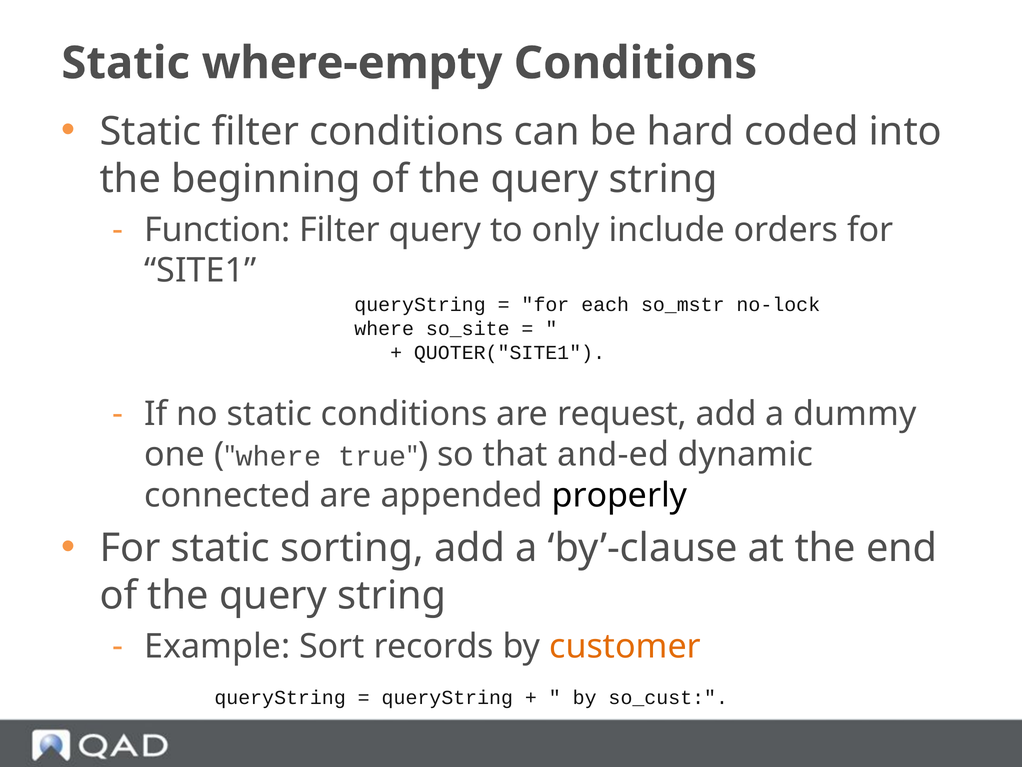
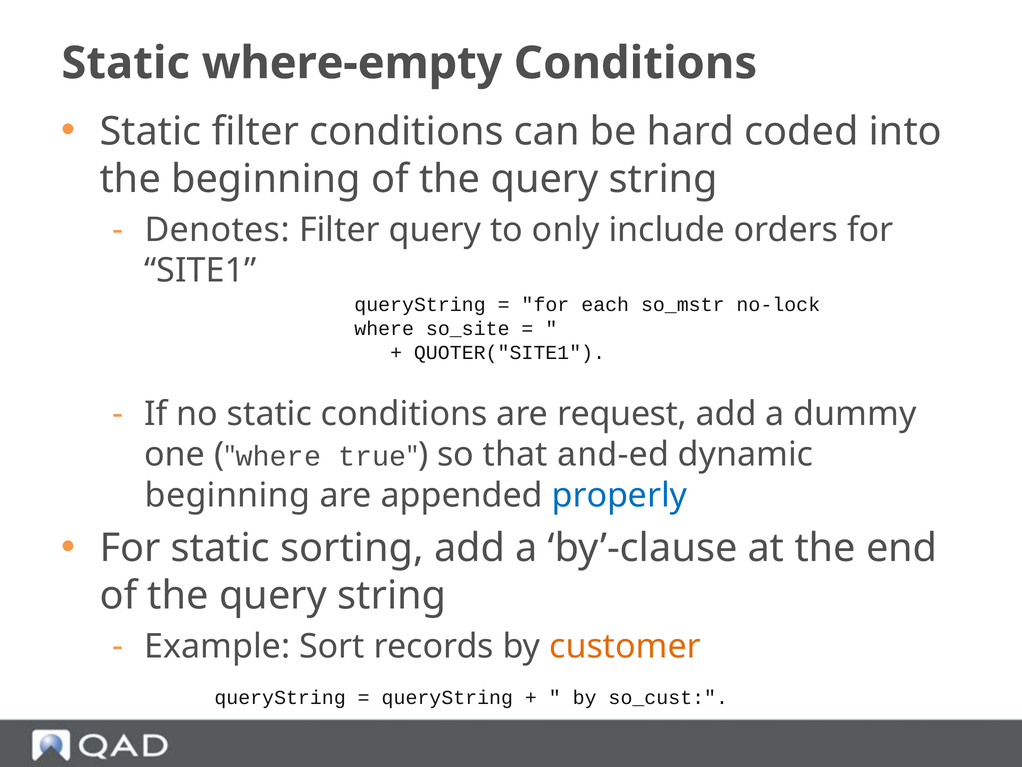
Function: Function -> Denotes
connected at (228, 495): connected -> beginning
properly colour: black -> blue
